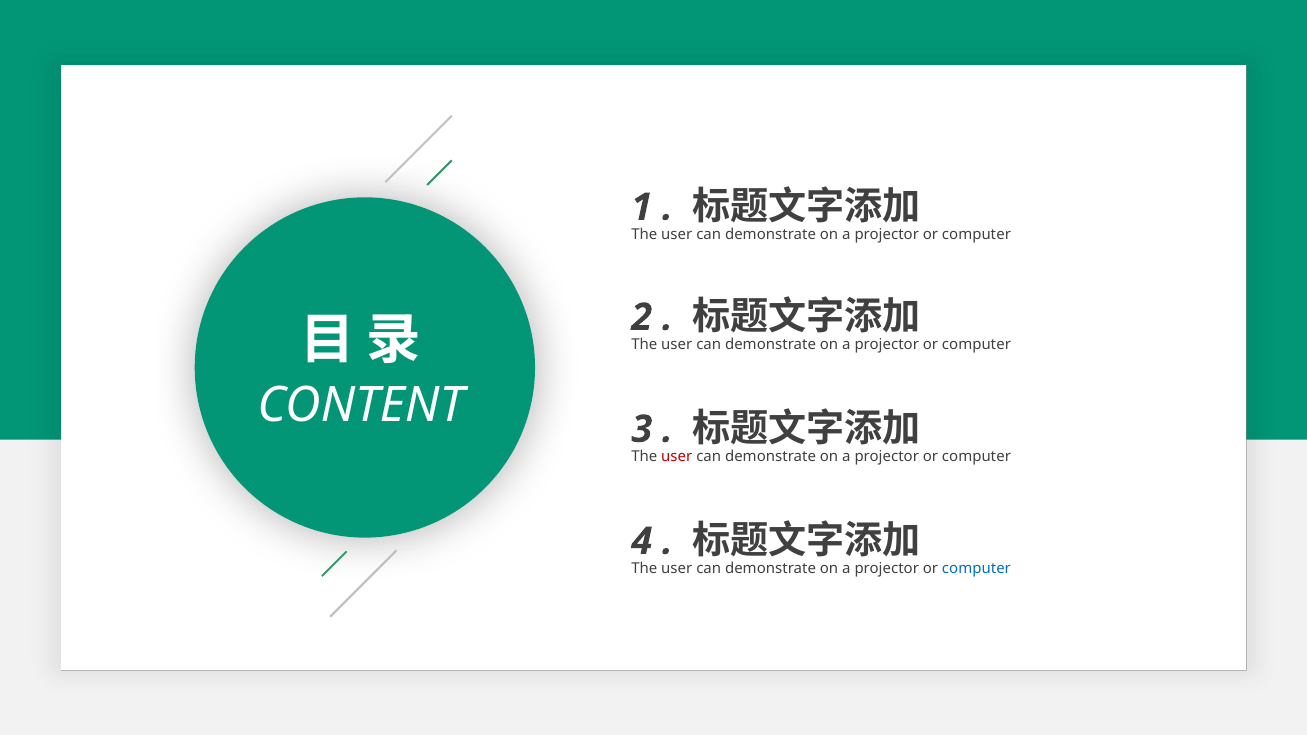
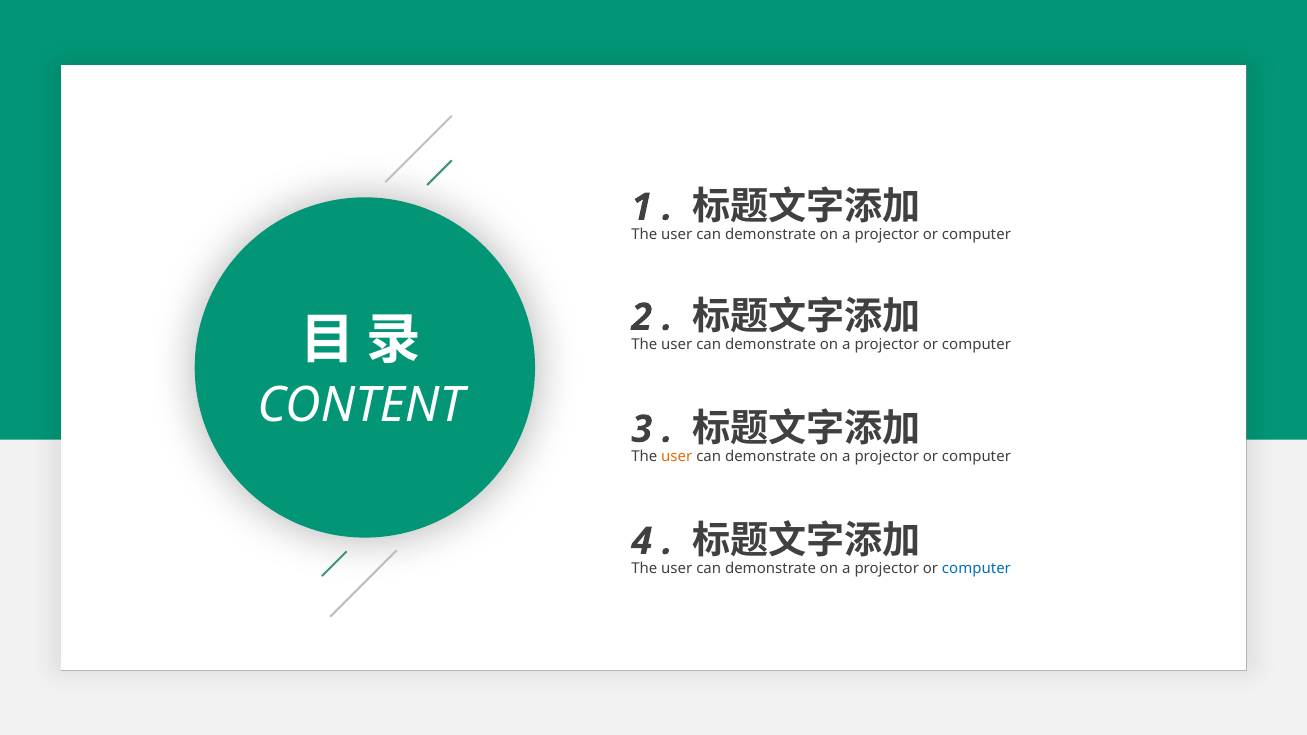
user at (677, 457) colour: red -> orange
